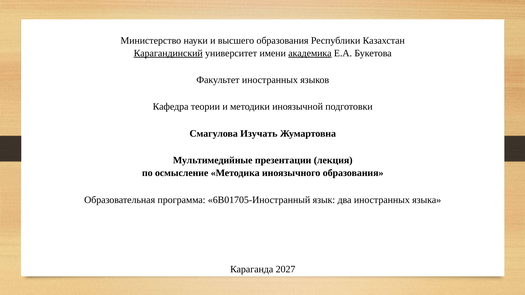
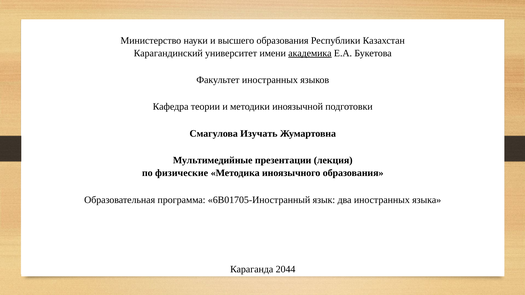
Карагандинский underline: present -> none
осмысление: осмысление -> физические
2027: 2027 -> 2044
